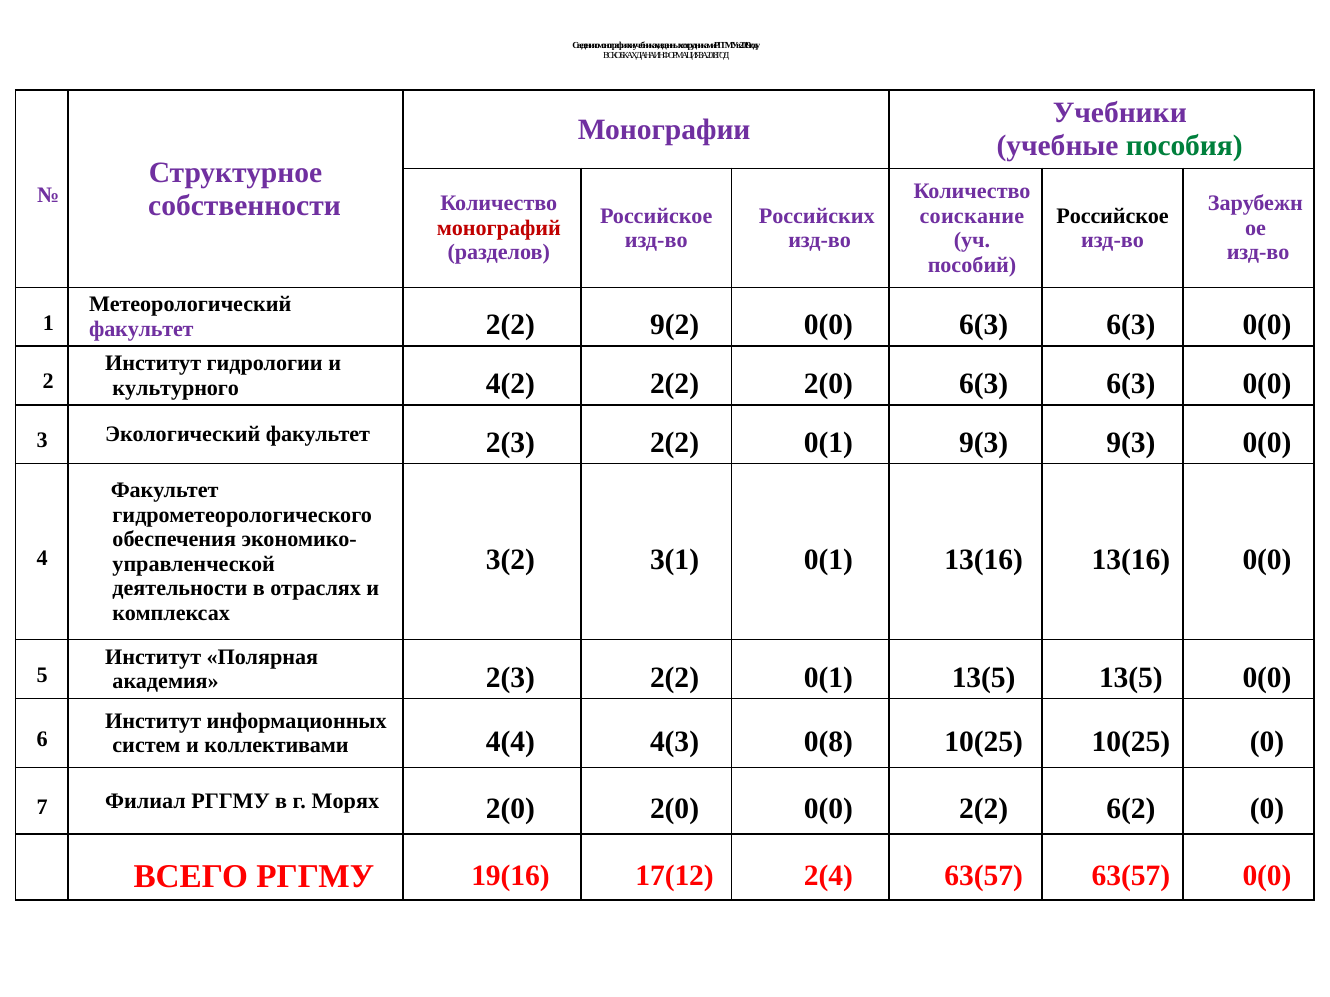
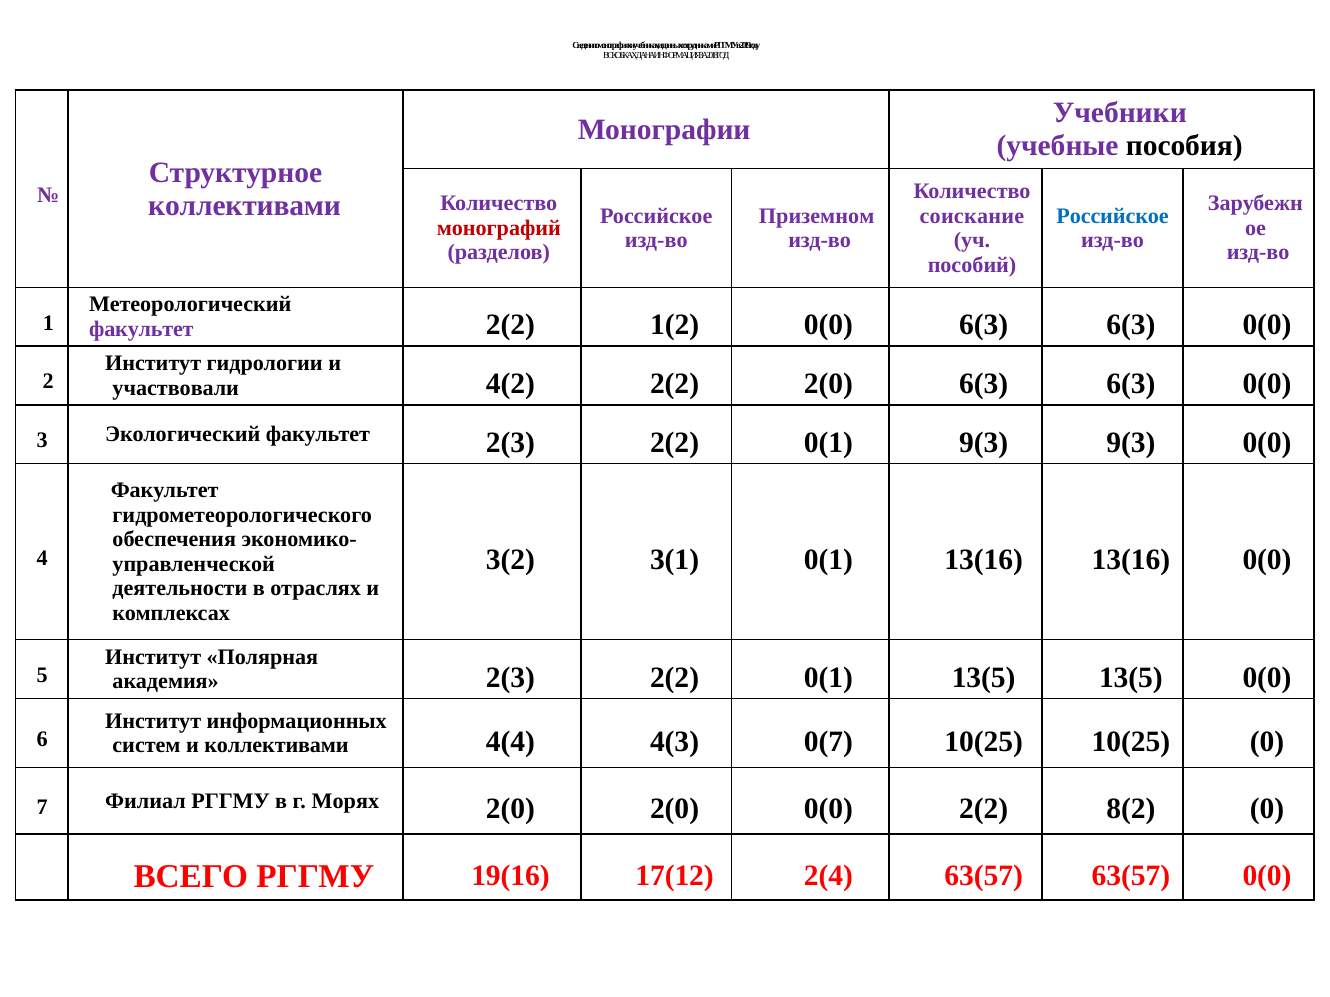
пособия colour: green -> black
собственности at (244, 206): собственности -> коллективами
Российских: Российских -> Приземном
Российское at (1113, 216) colour: black -> blue
9(2: 9(2 -> 1(2
культурного: культурного -> участвовали
0(8: 0(8 -> 0(7
6(2: 6(2 -> 8(2
